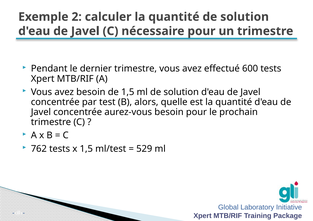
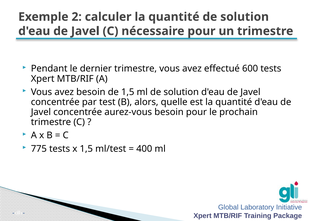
762: 762 -> 775
529: 529 -> 400
